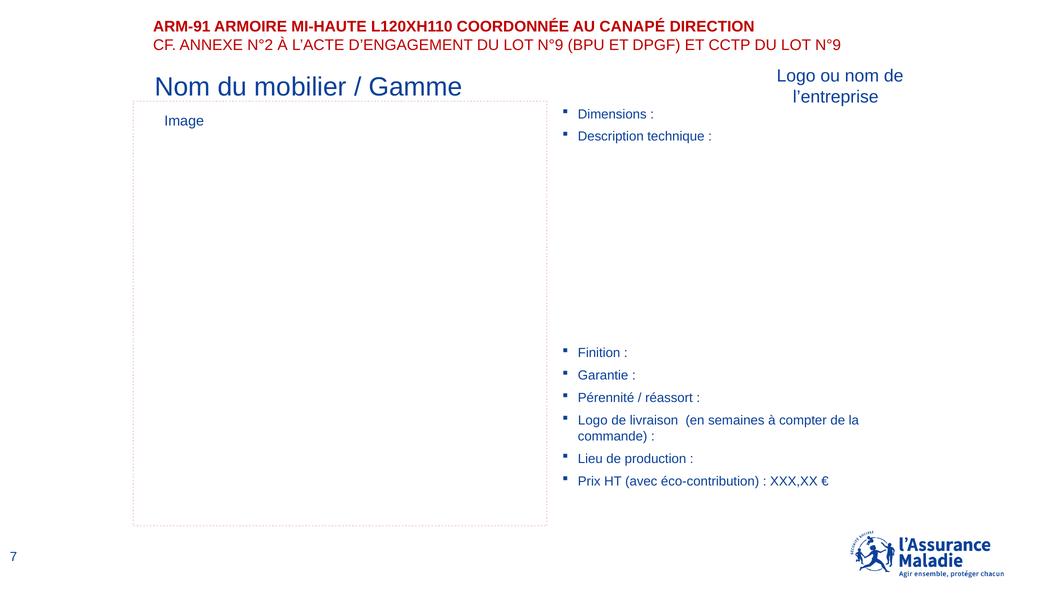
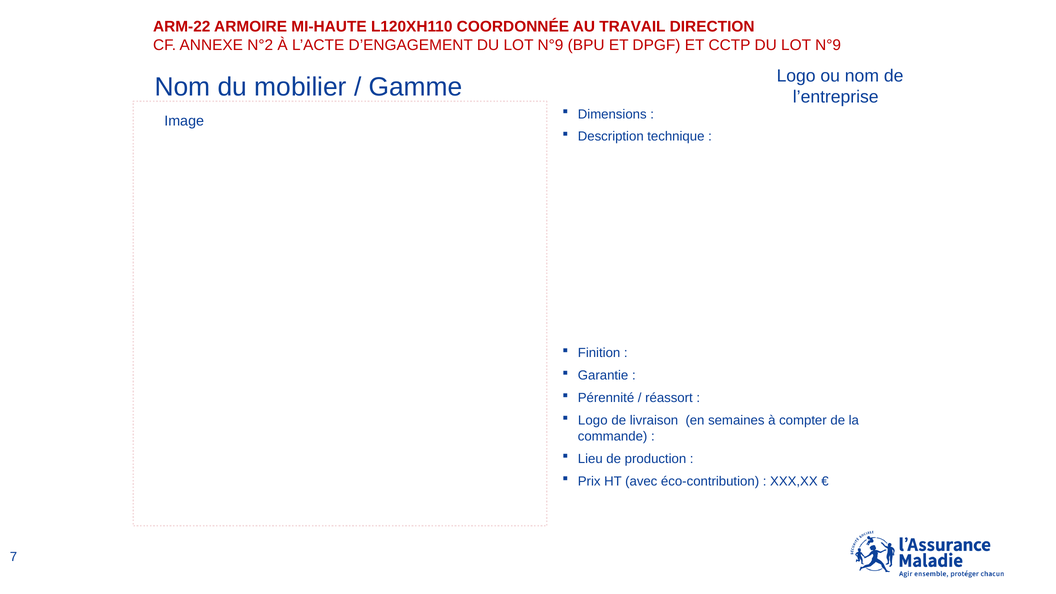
ARM-91: ARM-91 -> ARM-22
CANAPÉ: CANAPÉ -> TRAVAIL
